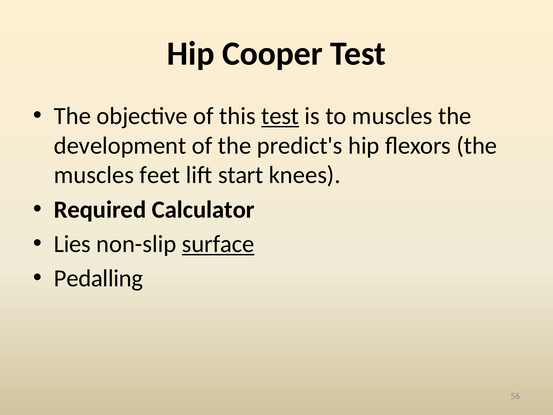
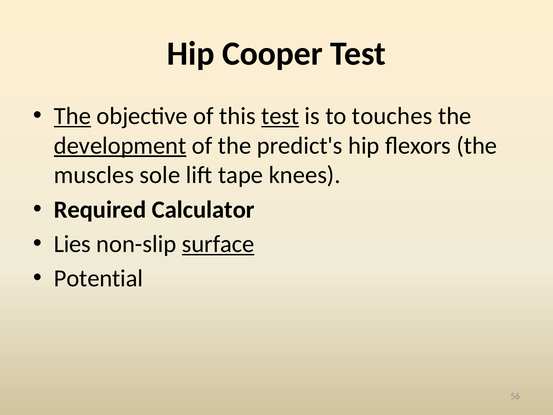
The at (72, 116) underline: none -> present
to muscles: muscles -> touches
development underline: none -> present
feet: feet -> sole
start: start -> tape
Pedalling: Pedalling -> Potential
